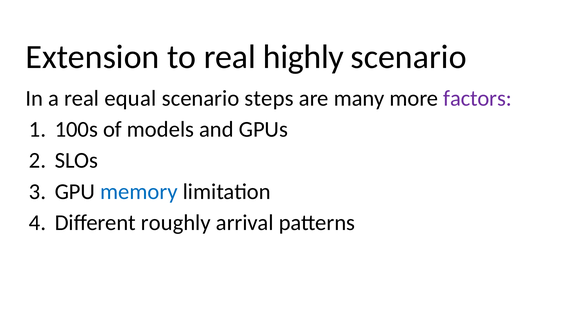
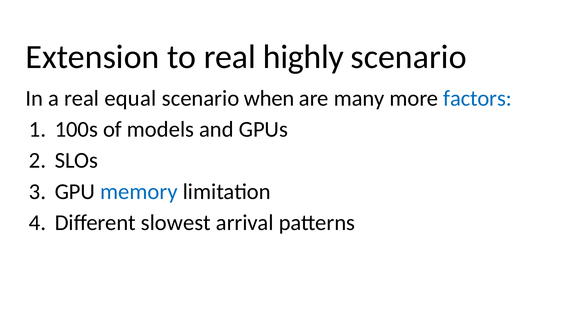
steps: steps -> when
factors colour: purple -> blue
roughly: roughly -> slowest
